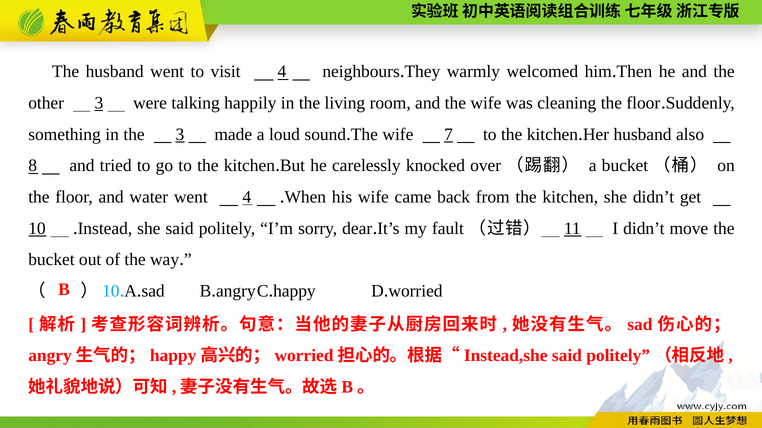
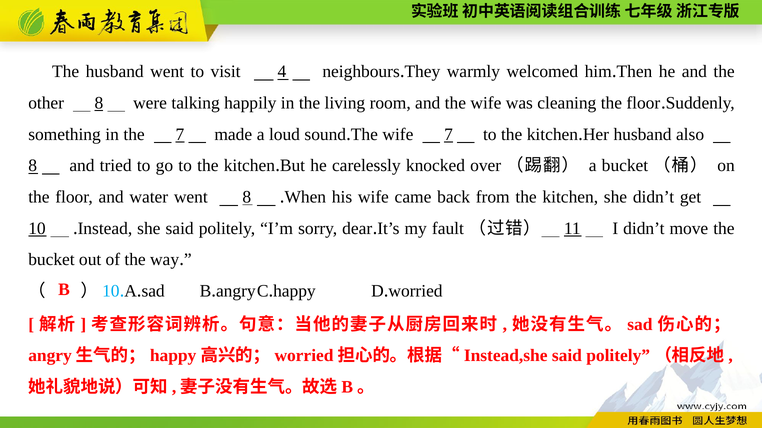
other 3: 3 -> 8
the 3: 3 -> 7
went 4: 4 -> 8
